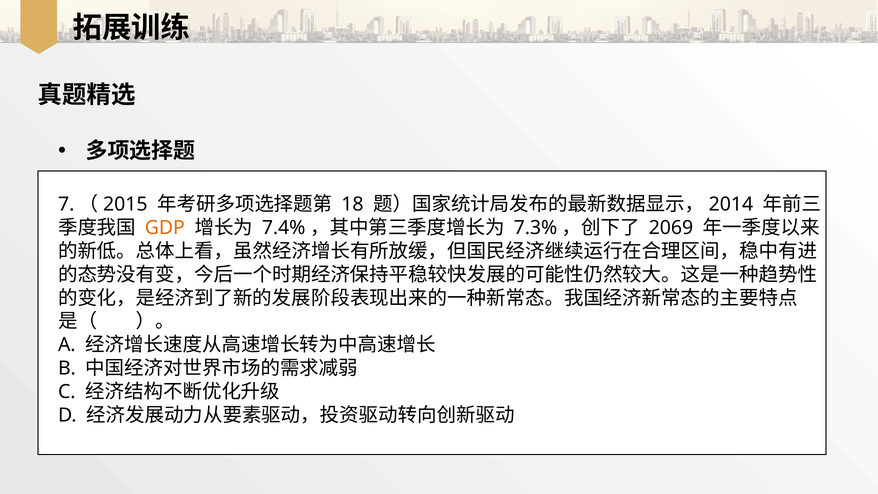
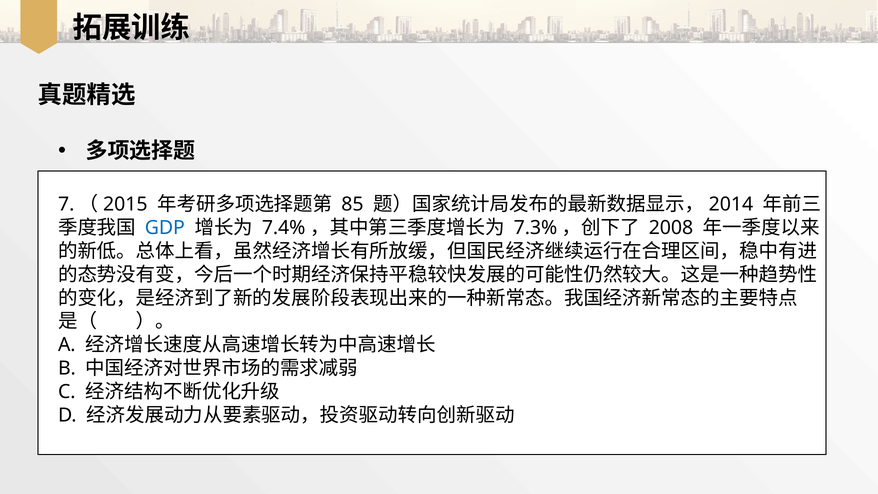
18: 18 -> 85
GDP colour: orange -> blue
2069: 2069 -> 2008
